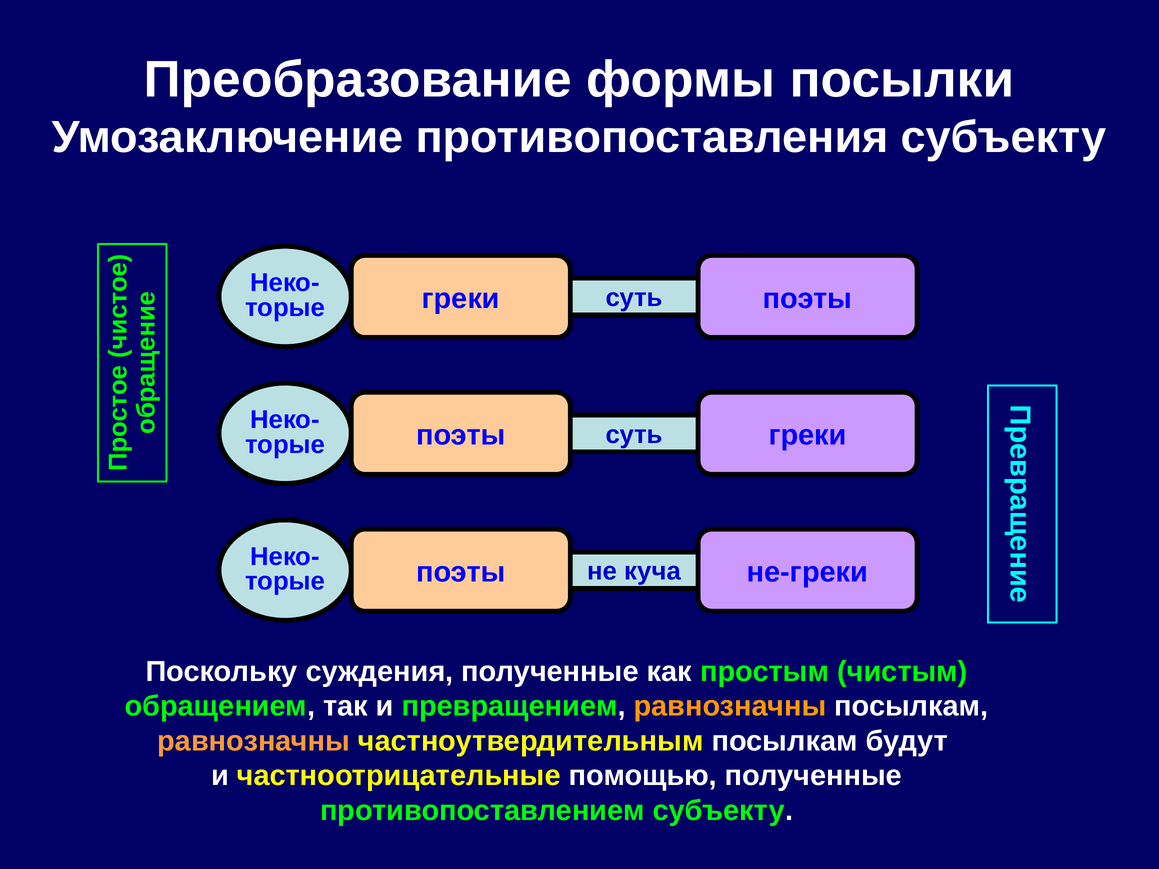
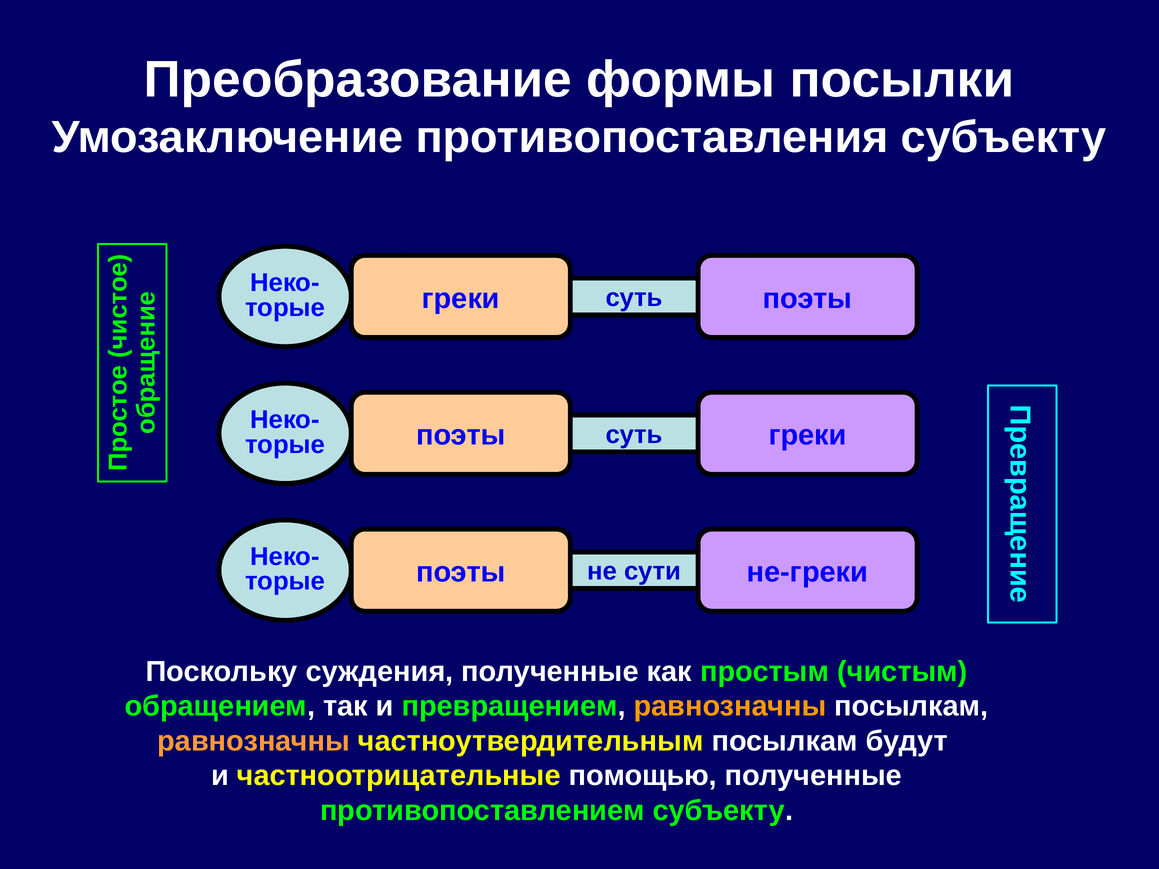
куча: куча -> сути
